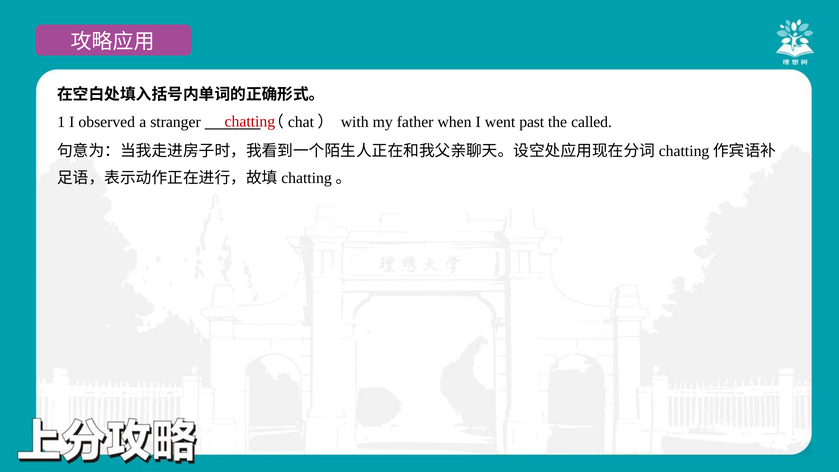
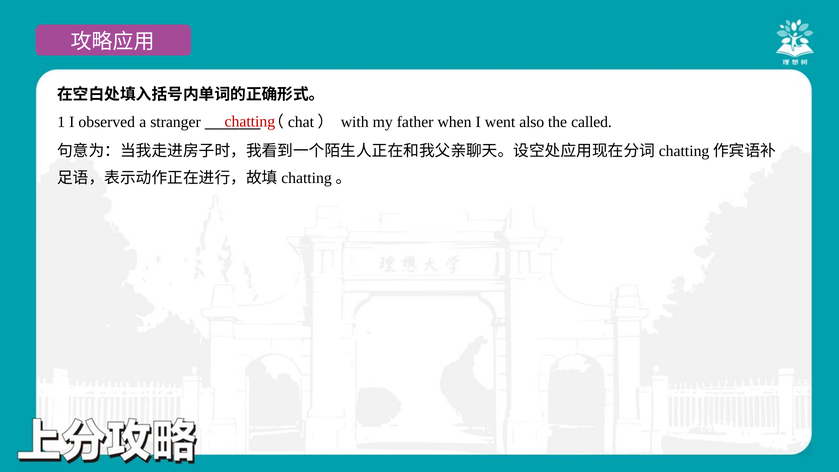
past: past -> also
